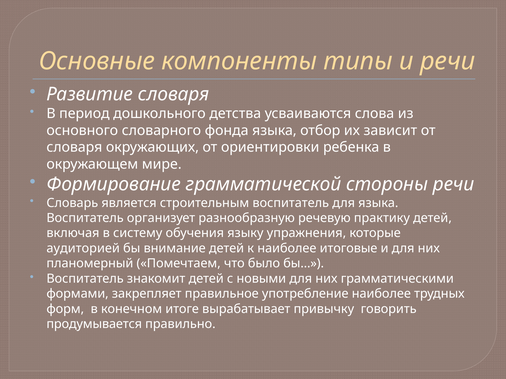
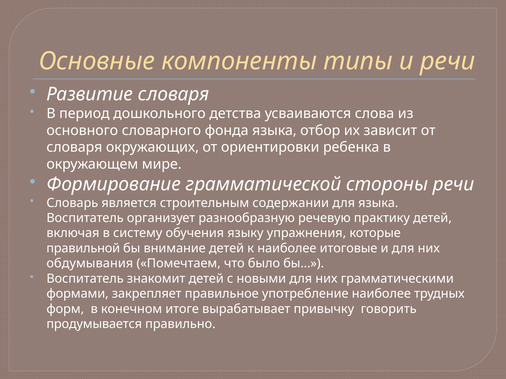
строительным воспитатель: воспитатель -> содержании
аудиторией: аудиторией -> правильной
планомерный: планомерный -> обдумывания
